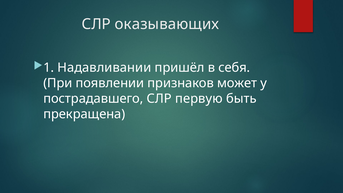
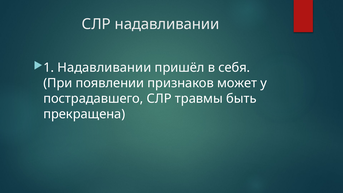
СЛР оказывающих: оказывающих -> надавливании
первую: первую -> травмы
